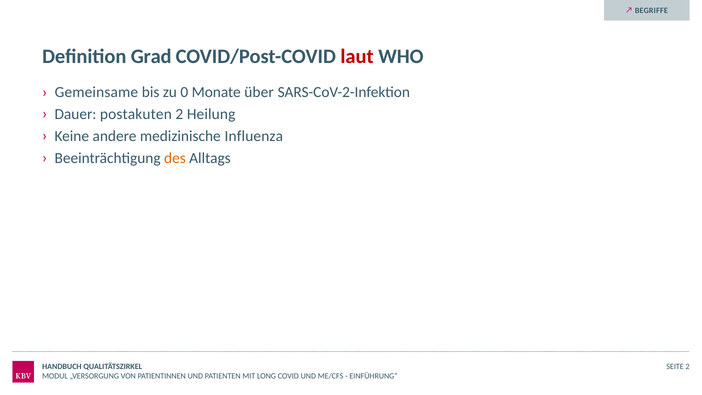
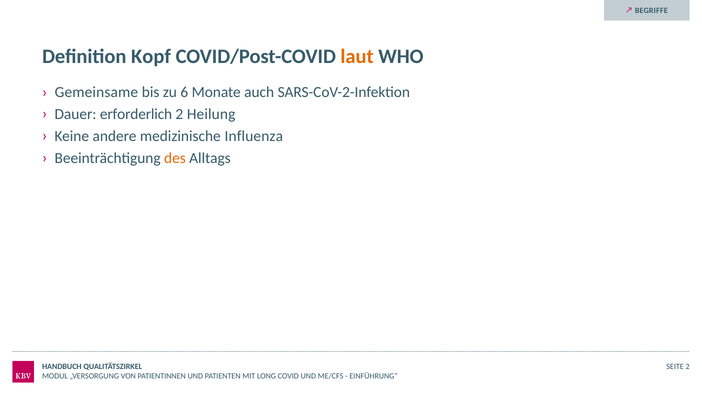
Grad: Grad -> Kopf
laut colour: red -> orange
0: 0 -> 6
über: über -> auch
postakuten: postakuten -> erforderlich
